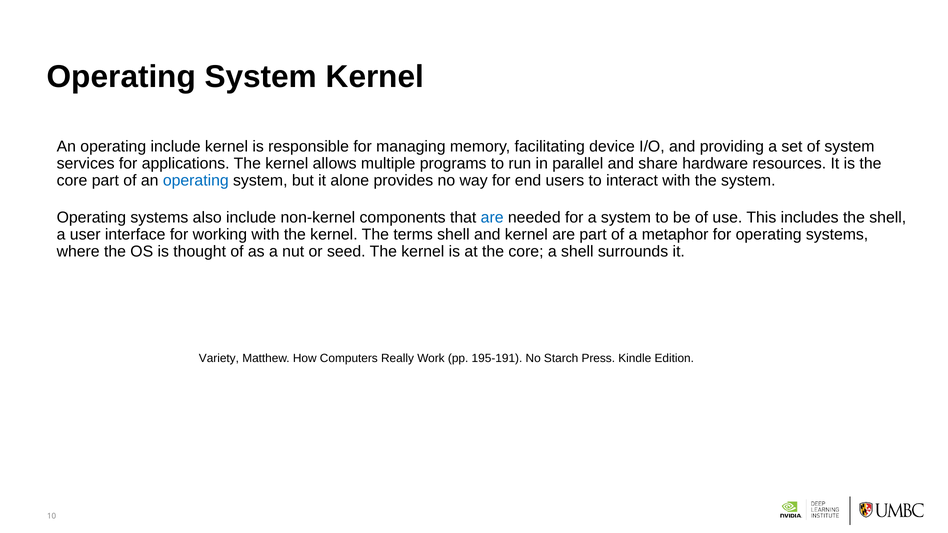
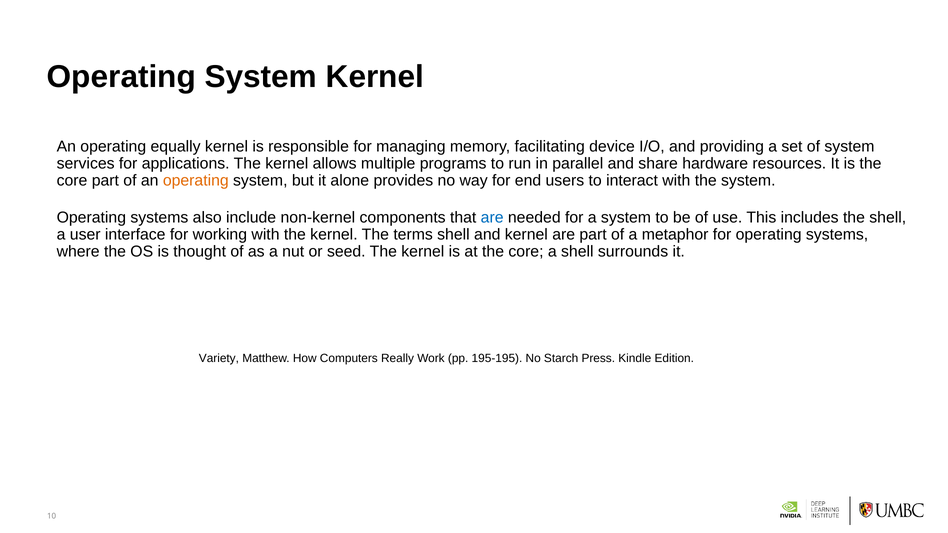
operating include: include -> equally
operating at (196, 181) colour: blue -> orange
195-191: 195-191 -> 195-195
